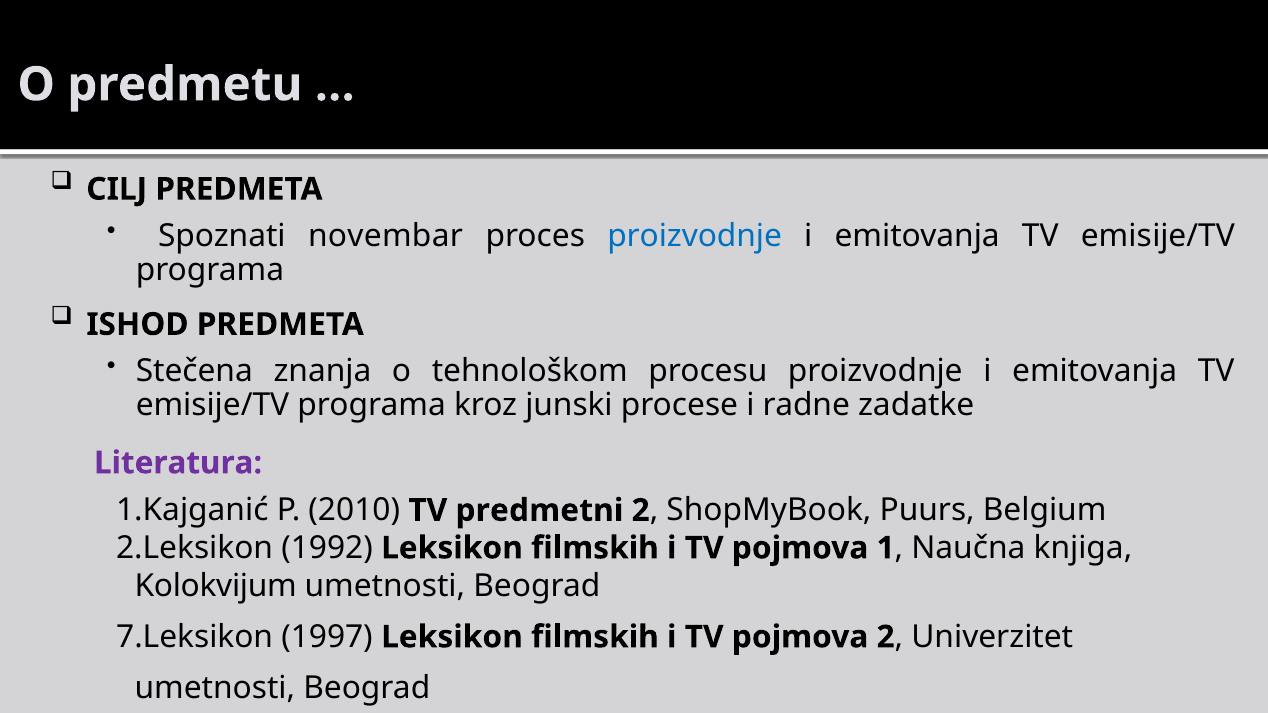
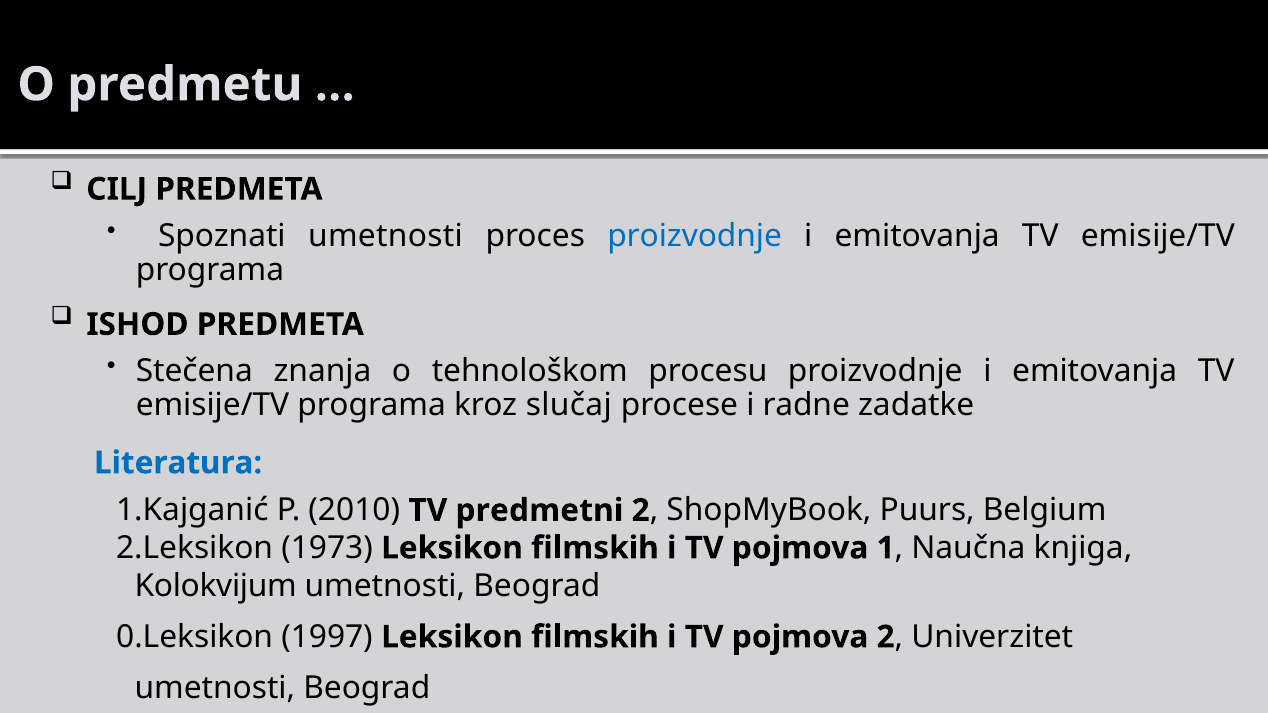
Spoznati novembar: novembar -> umetnosti
junski: junski -> slučaj
Literatura colour: purple -> blue
1992: 1992 -> 1973
7.Leksikon: 7.Leksikon -> 0.Leksikon
